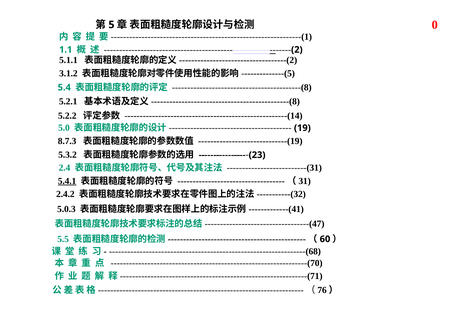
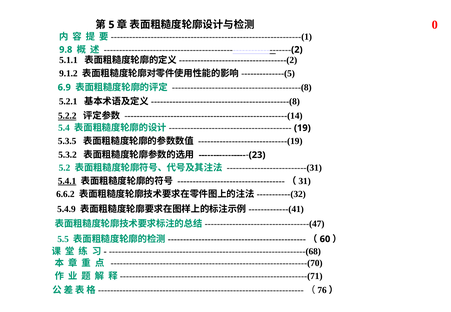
1.1: 1.1 -> 9.8
3.1.2: 3.1.2 -> 9.1.2
5.4: 5.4 -> 6.9
5.2.2 underline: none -> present
5.0: 5.0 -> 5.4
8.7.3: 8.7.3 -> 5.3.5
2.4: 2.4 -> 5.2
2.4.2: 2.4.2 -> 6.6.2
5.0.3: 5.0.3 -> 5.4.9
